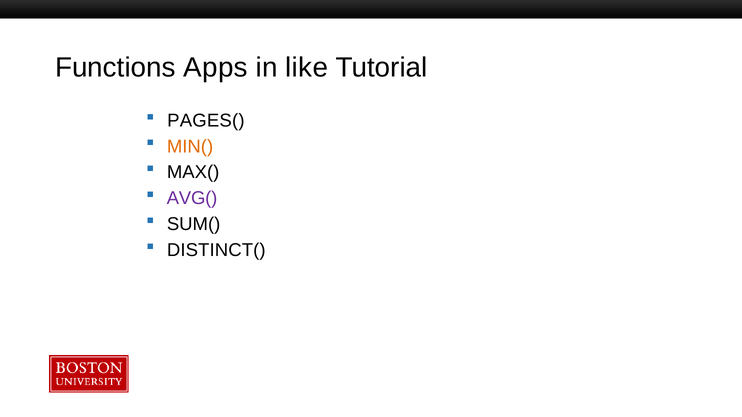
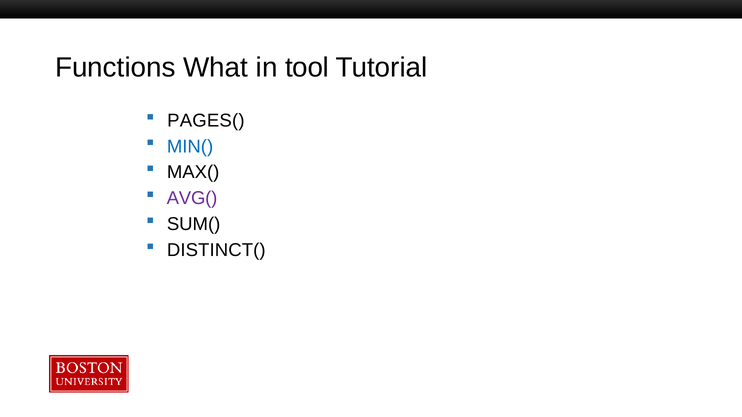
Apps: Apps -> What
like: like -> tool
MIN( colour: orange -> blue
